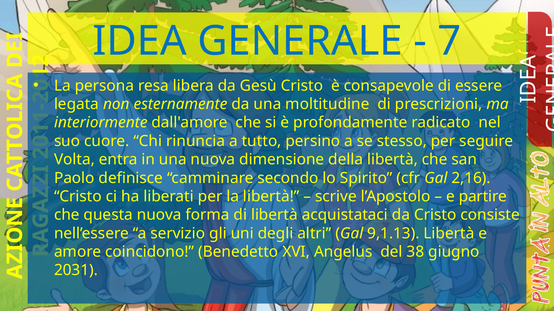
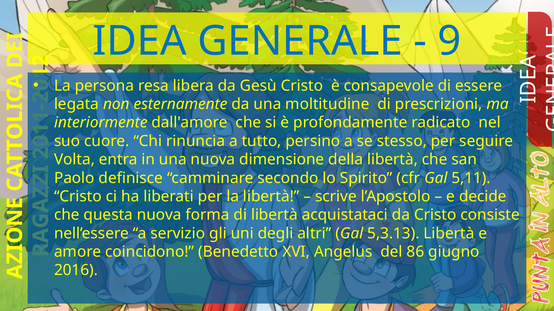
7: 7 -> 9
2,16: 2,16 -> 5,11
partire: partire -> decide
9,1.13: 9,1.13 -> 5,3.13
38: 38 -> 86
2031: 2031 -> 2016
